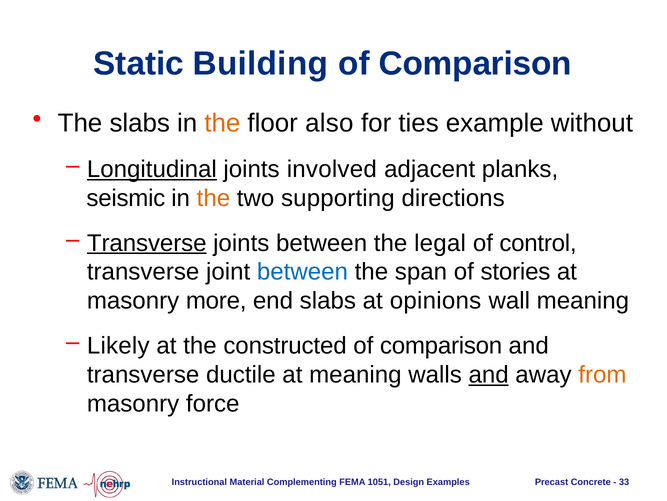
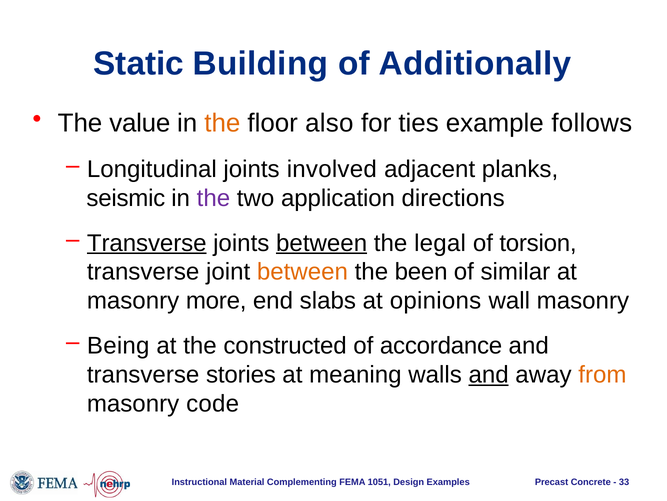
Comparison at (475, 64): Comparison -> Additionally
The slabs: slabs -> value
without: without -> follows
Longitudinal underline: present -> none
the at (213, 198) colour: orange -> purple
supporting: supporting -> application
between at (322, 243) underline: none -> present
control: control -> torsion
between at (302, 272) colour: blue -> orange
span: span -> been
stories: stories -> similar
wall meaning: meaning -> masonry
Likely: Likely -> Being
comparison at (441, 345): comparison -> accordance
ductile: ductile -> stories
force: force -> code
